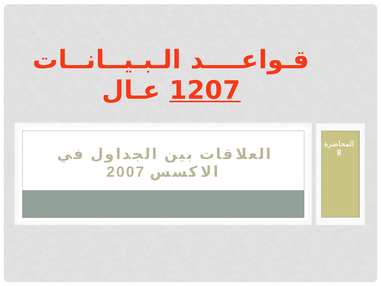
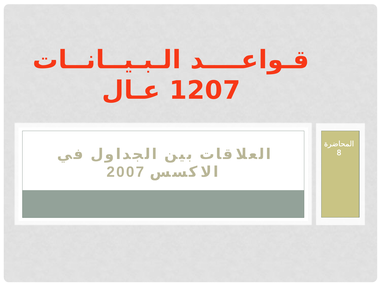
1207 underline: present -> none
